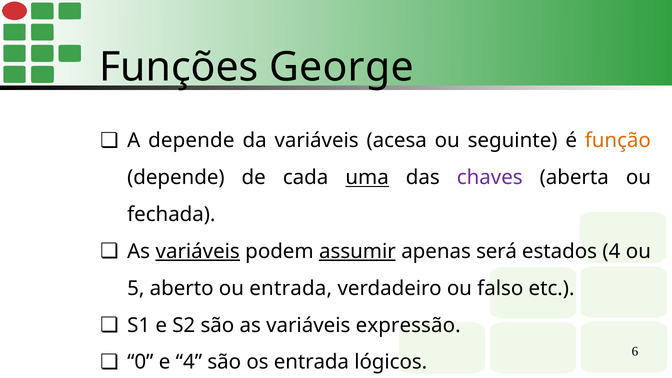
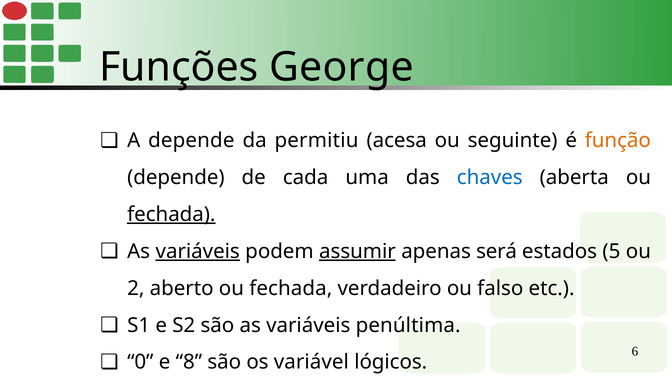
da variáveis: variáveis -> permitiu
uma underline: present -> none
chaves colour: purple -> blue
fechada at (171, 214) underline: none -> present
estados 4: 4 -> 5
5: 5 -> 2
aberto ou entrada: entrada -> fechada
expressão: expressão -> penúltima
e 4: 4 -> 8
os entrada: entrada -> variável
